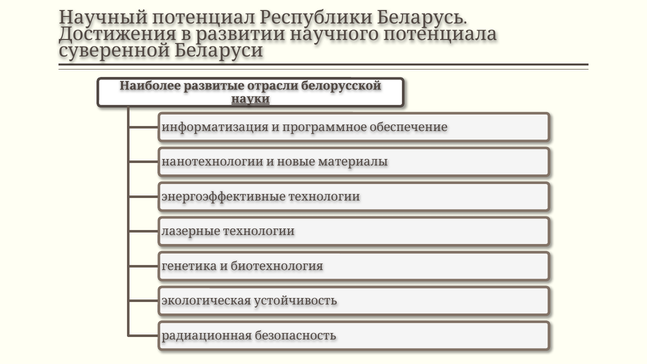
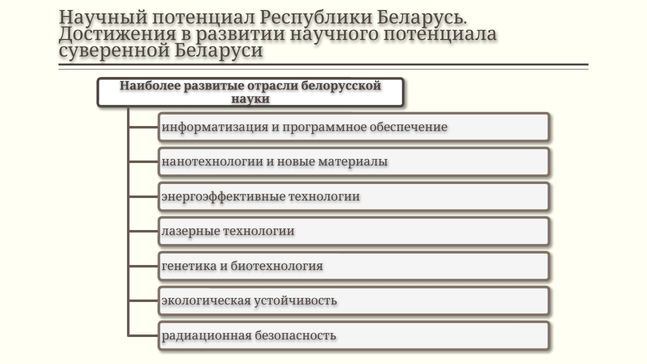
науки underline: present -> none
